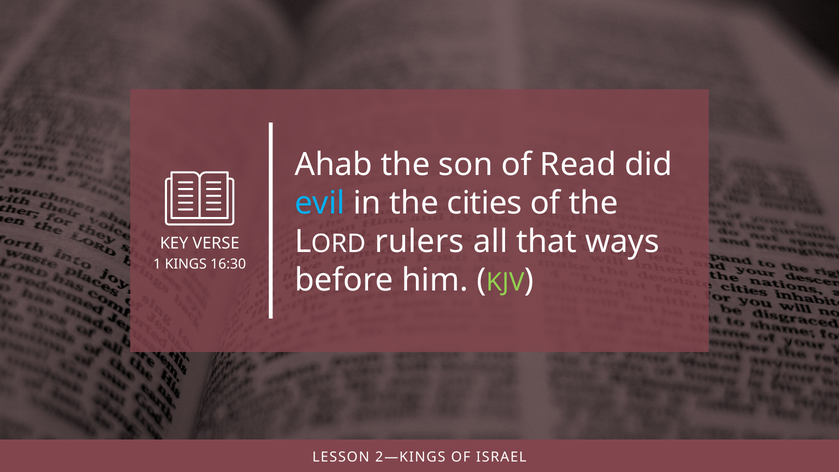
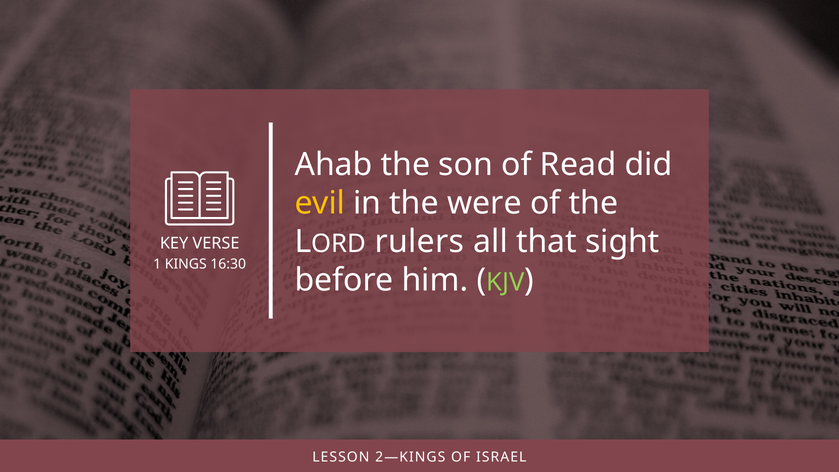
evil colour: light blue -> yellow
cities: cities -> were
ways: ways -> sight
